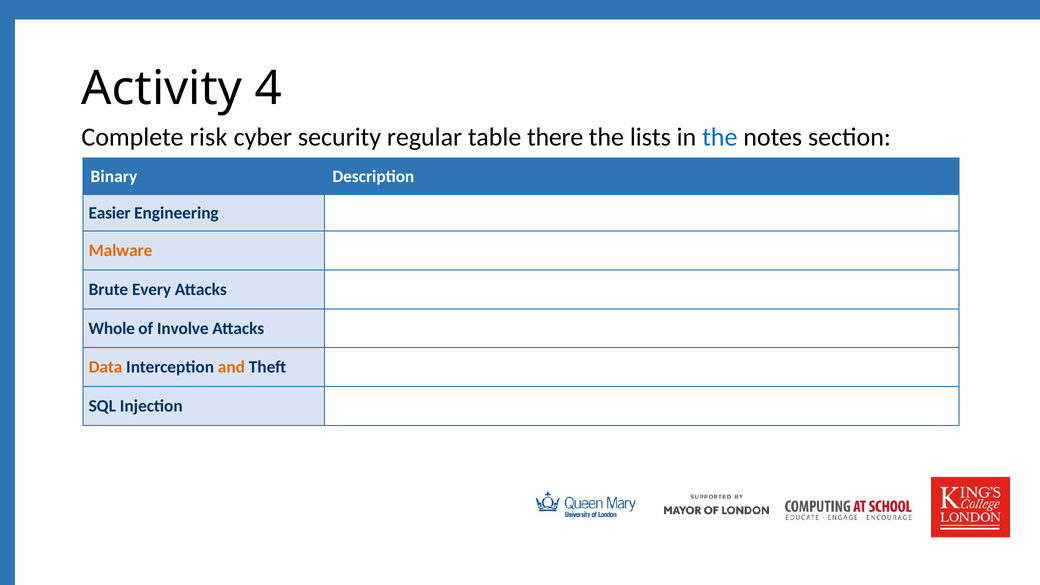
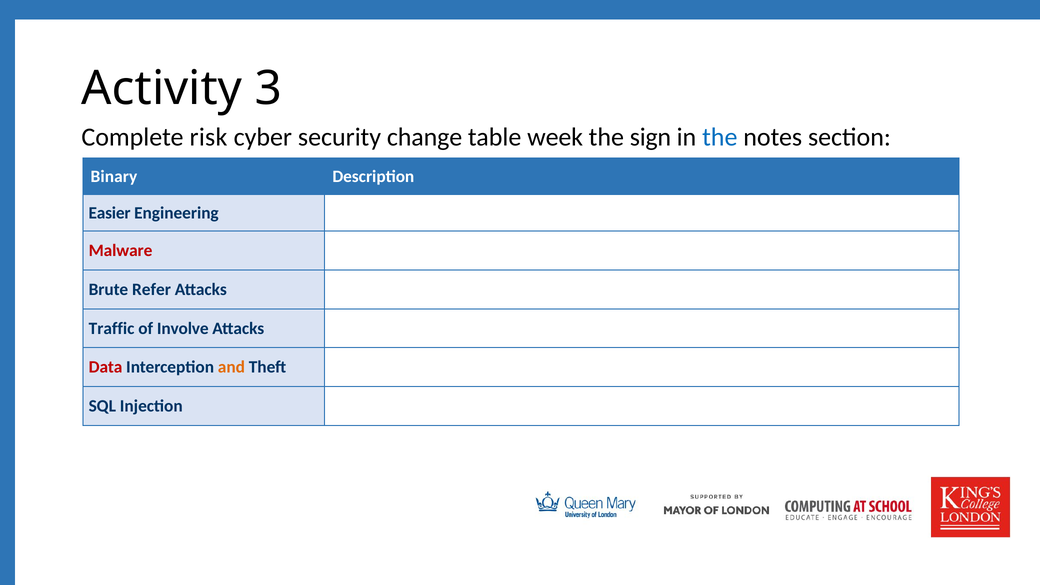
4: 4 -> 3
regular: regular -> change
there: there -> week
lists: lists -> sign
Malware colour: orange -> red
Every: Every -> Refer
Whole: Whole -> Traffic
Data colour: orange -> red
